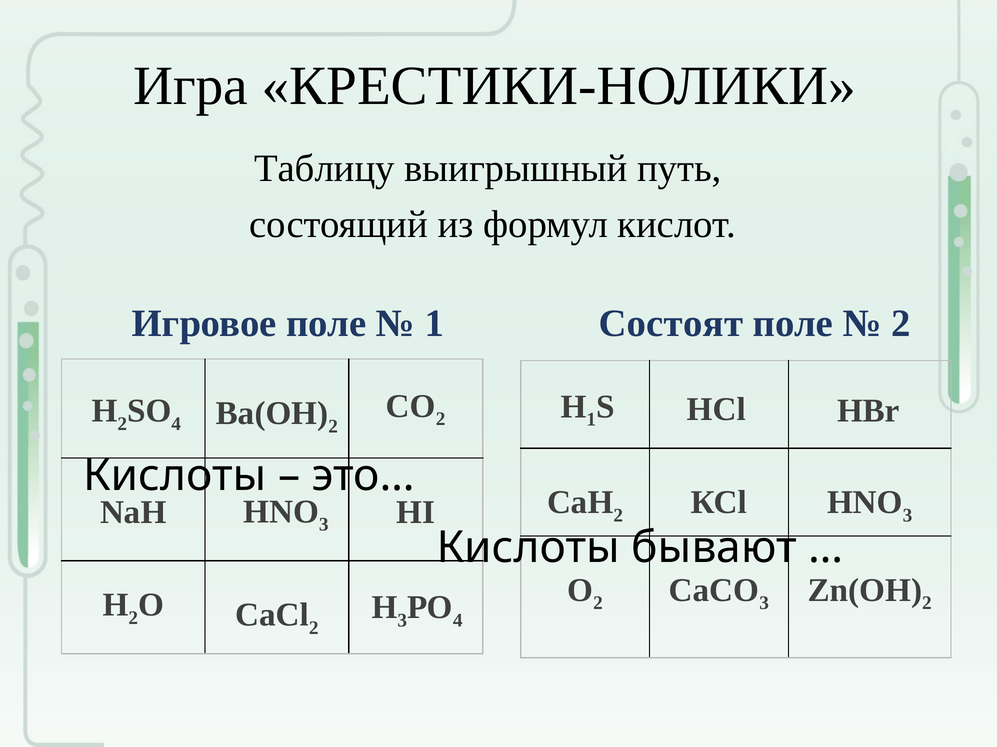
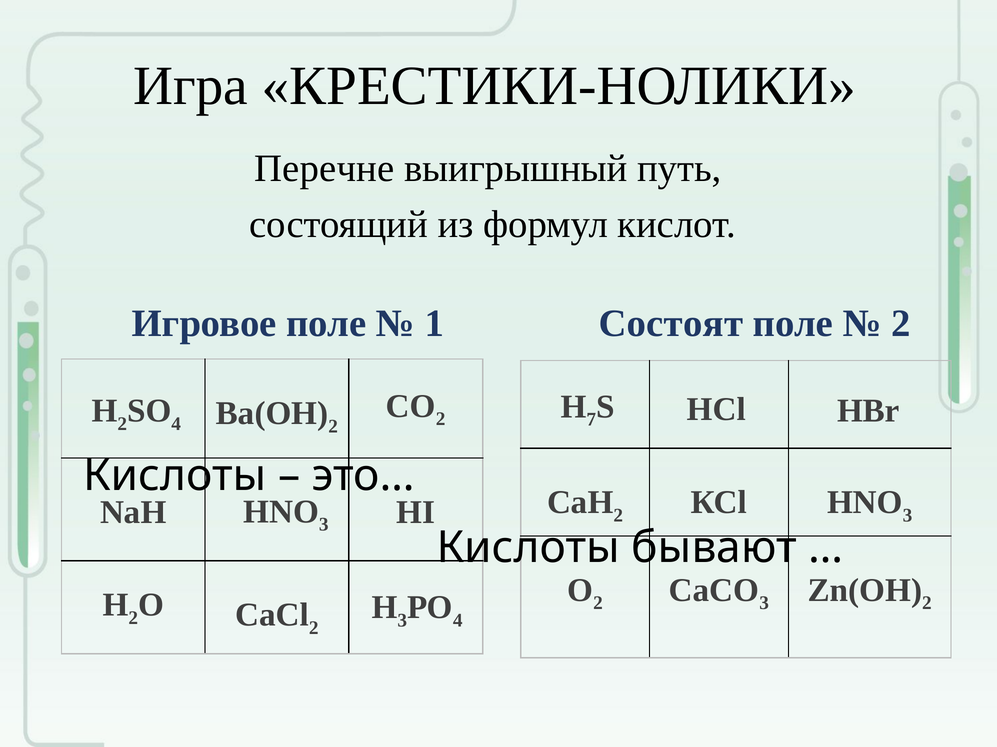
Таблицу: Таблицу -> Перечне
1 at (591, 420): 1 -> 7
